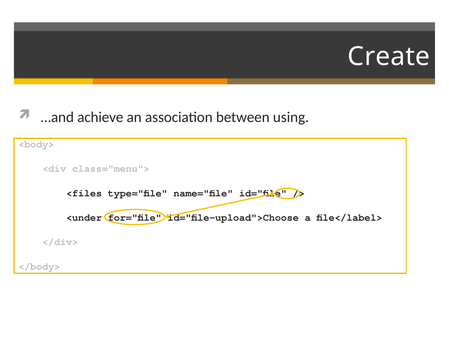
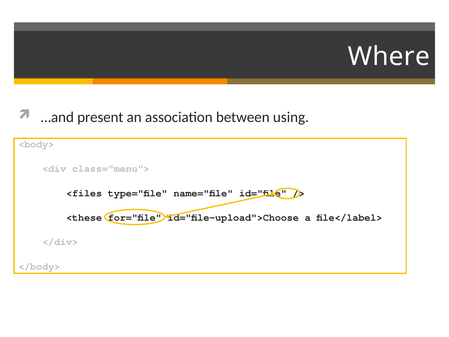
Create: Create -> Where
achieve: achieve -> present
<under: <under -> <these
